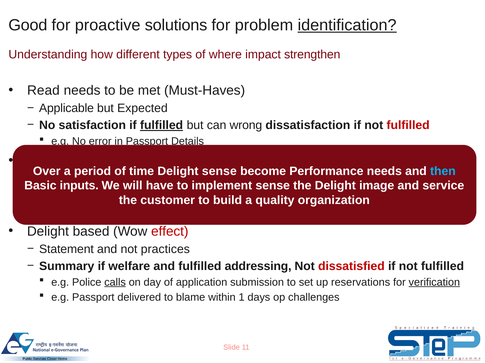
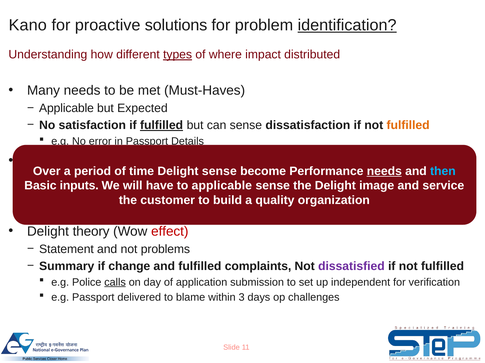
Good: Good -> Kano
types underline: none -> present
strengthen: strengthen -> distributed
Read: Read -> Many
can wrong: wrong -> sense
fulfilled at (408, 126) colour: red -> orange
needs at (384, 171) underline: none -> present
to implement: implement -> applicable
based: based -> theory
practices: practices -> problems
welfare: welfare -> change
addressing: addressing -> complaints
dissatisfied colour: red -> purple
reservations: reservations -> independent
verification underline: present -> none
1: 1 -> 3
